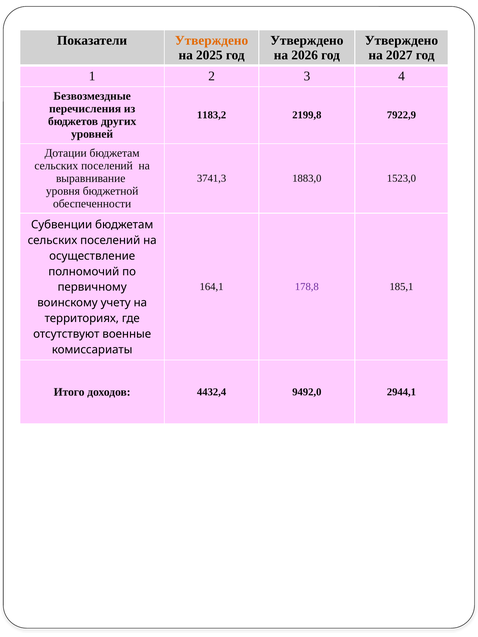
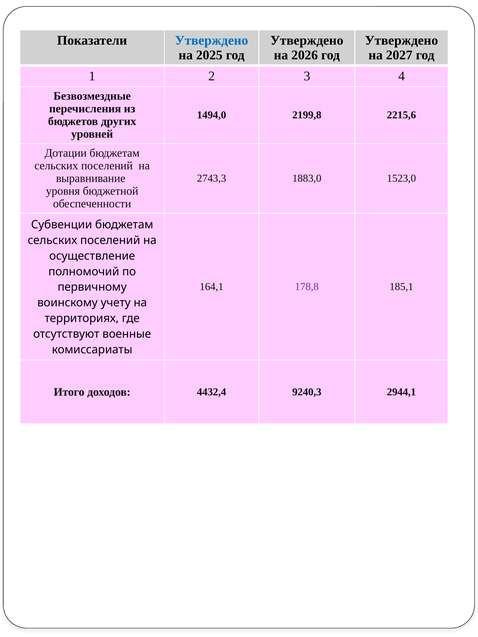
Утверждено at (212, 40) colour: orange -> blue
1183,2: 1183,2 -> 1494,0
7922,9: 7922,9 -> 2215,6
3741,3: 3741,3 -> 2743,3
9492,0: 9492,0 -> 9240,3
